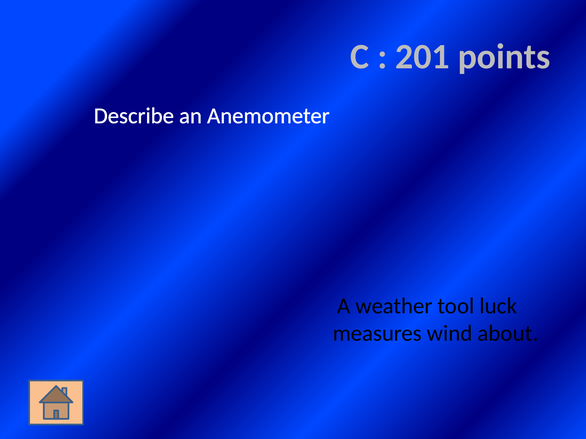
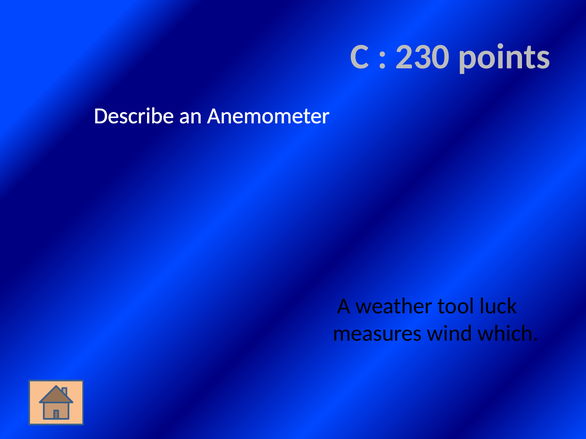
201: 201 -> 230
about: about -> which
